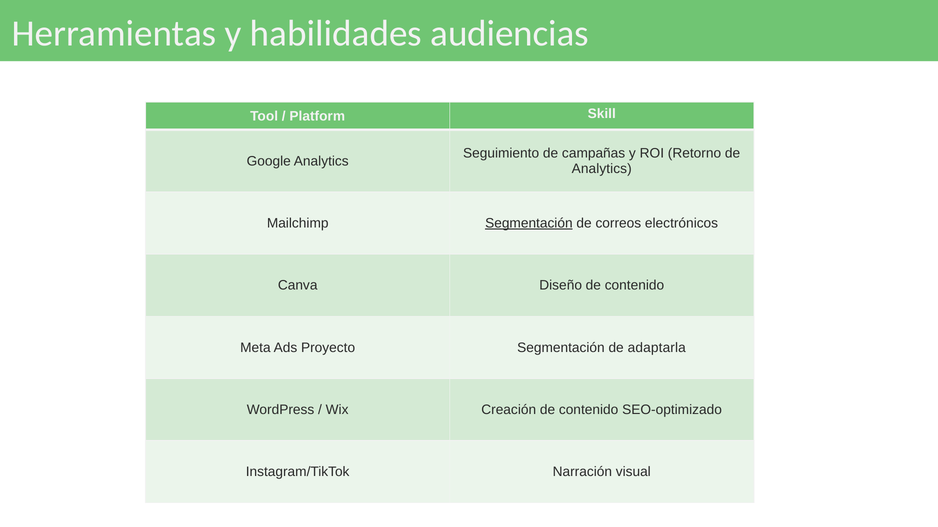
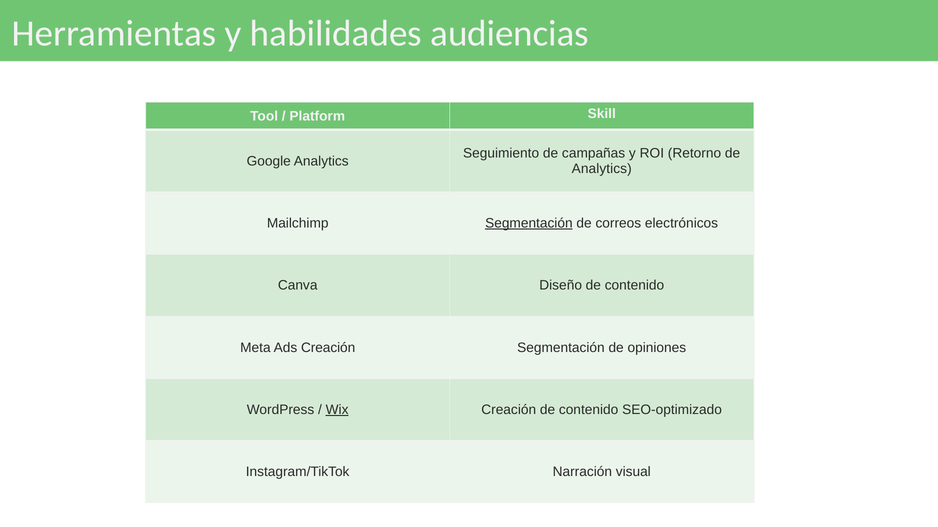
Ads Proyecto: Proyecto -> Creación
adaptarla: adaptarla -> opiniones
Wix underline: none -> present
